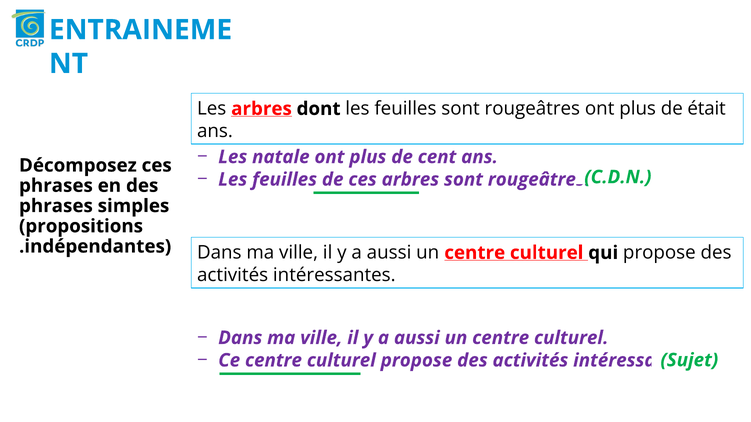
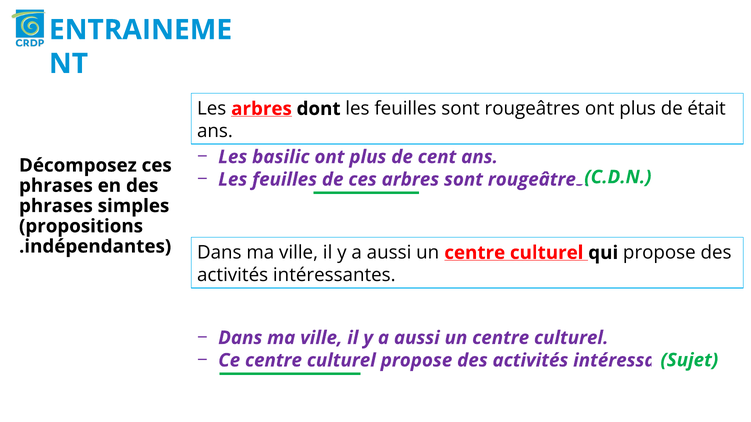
natale: natale -> basilic
